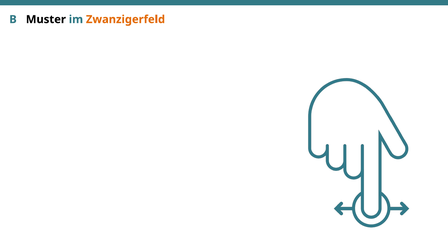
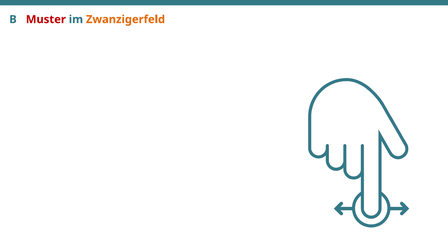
Muster colour: black -> red
